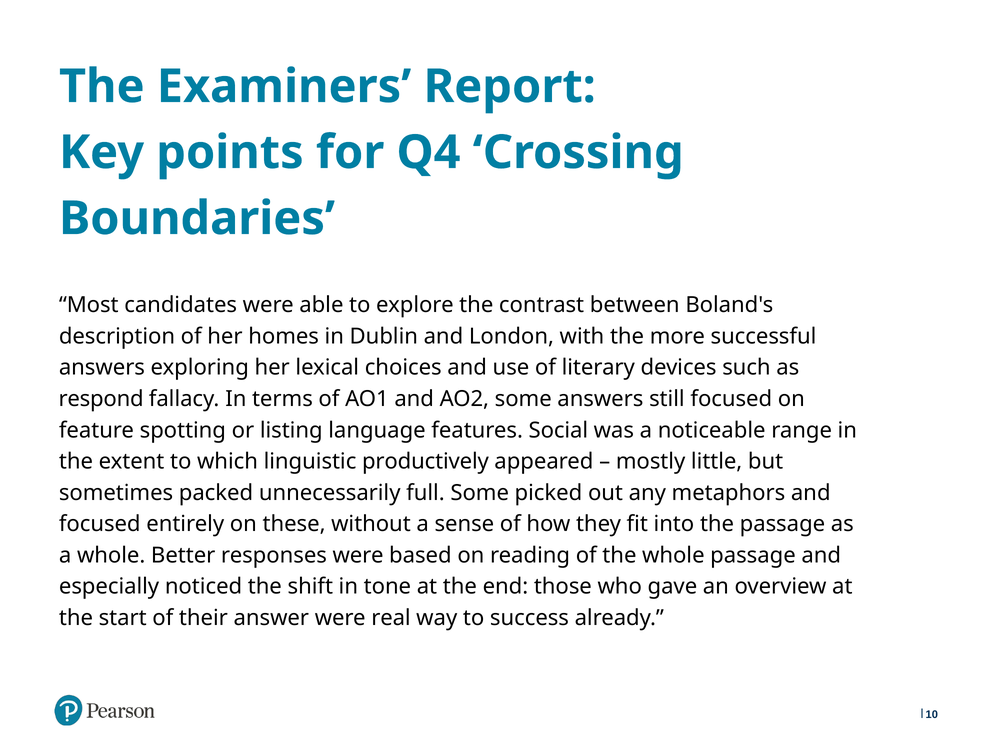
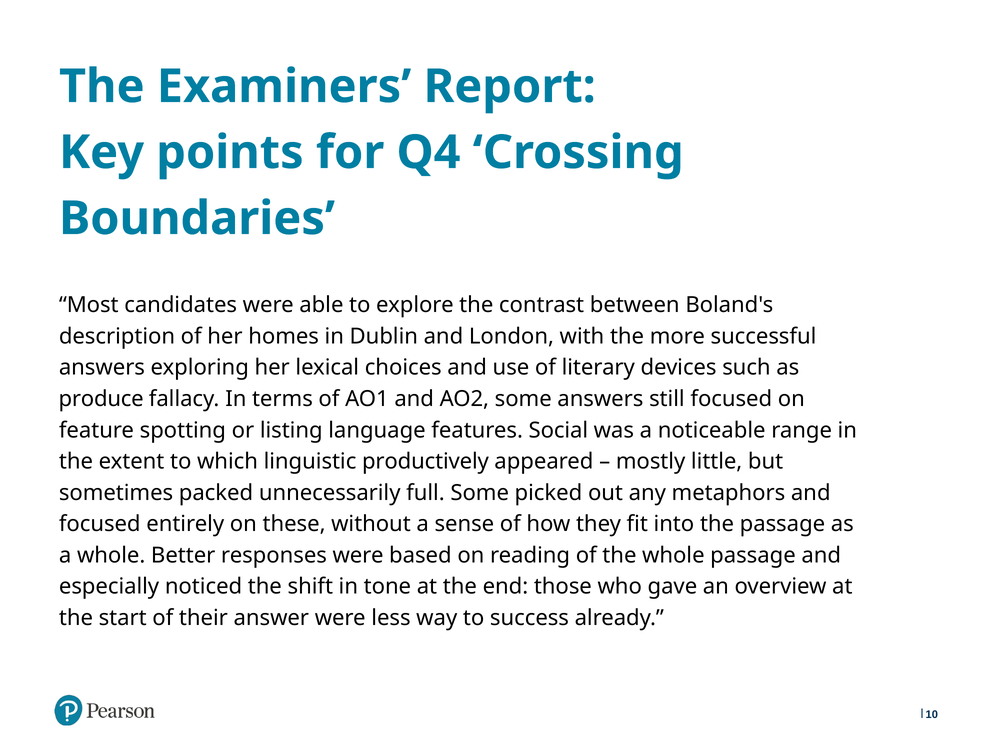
respond: respond -> produce
real: real -> less
